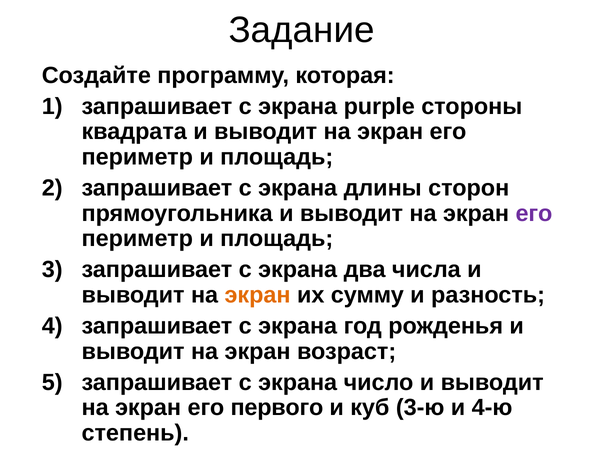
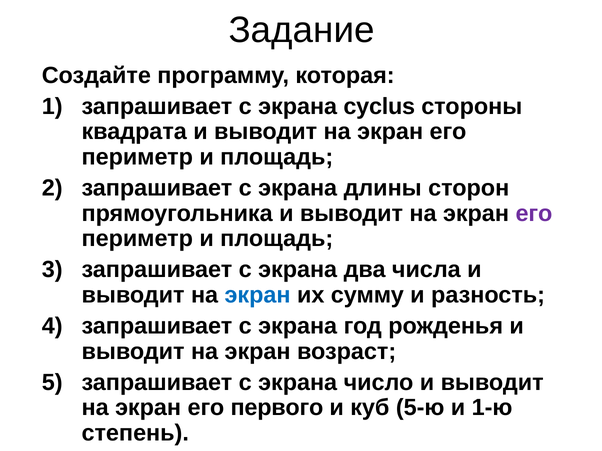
purple: purple -> cyclus
экран at (258, 295) colour: orange -> blue
3-ю: 3-ю -> 5-ю
4-ю: 4-ю -> 1-ю
